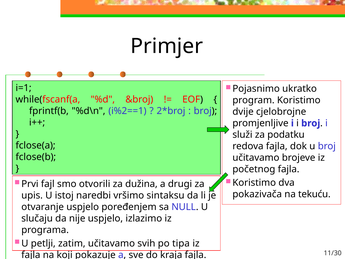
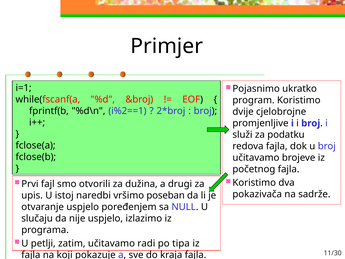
tekuću: tekuću -> sadrže
sintaksu: sintaksu -> poseban
svih: svih -> radi
